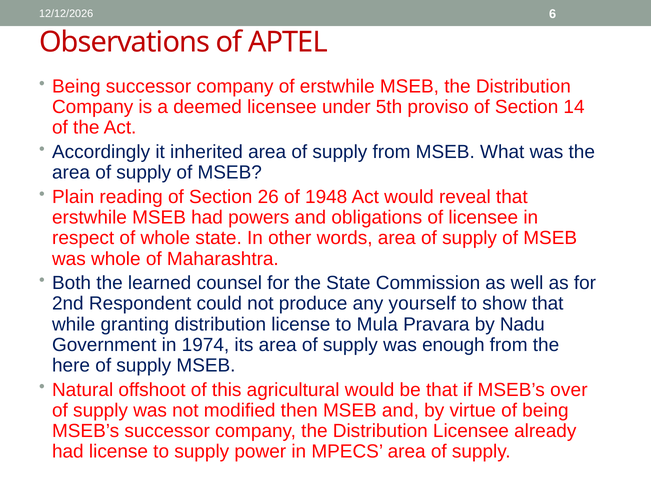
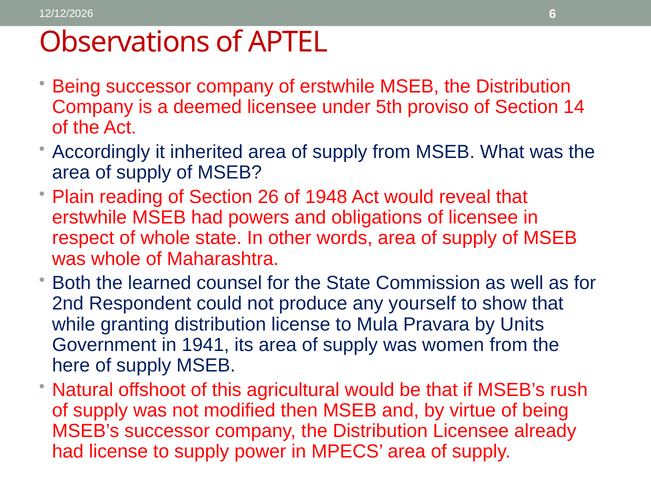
Nadu: Nadu -> Units
1974: 1974 -> 1941
enough: enough -> women
over: over -> rush
